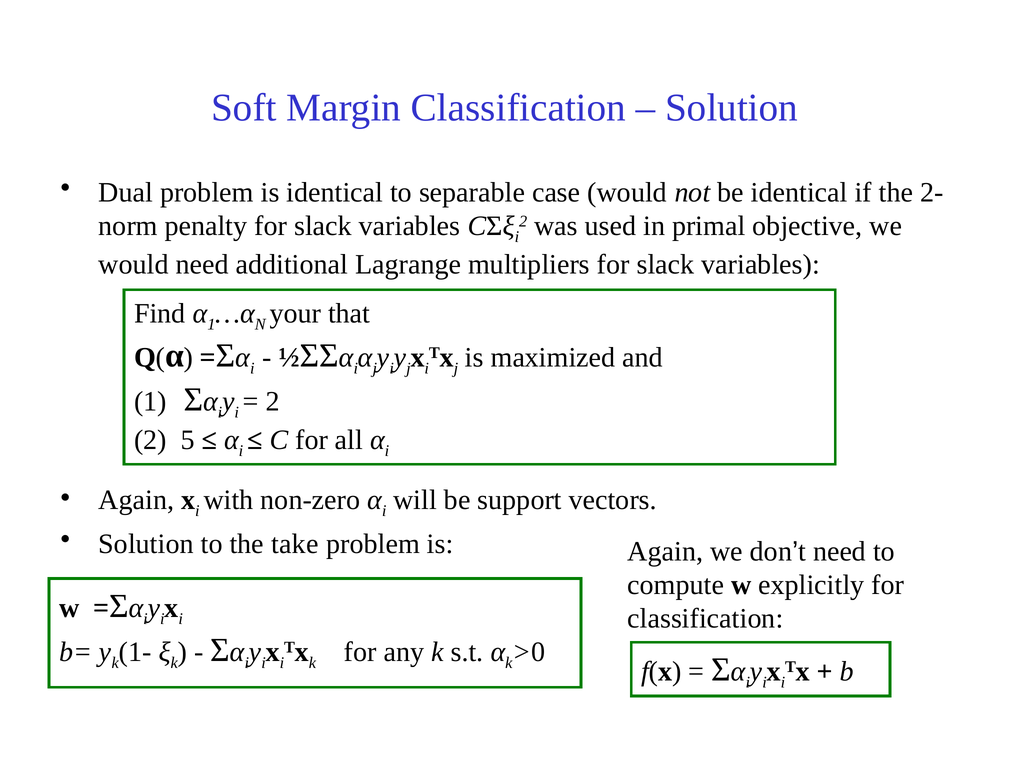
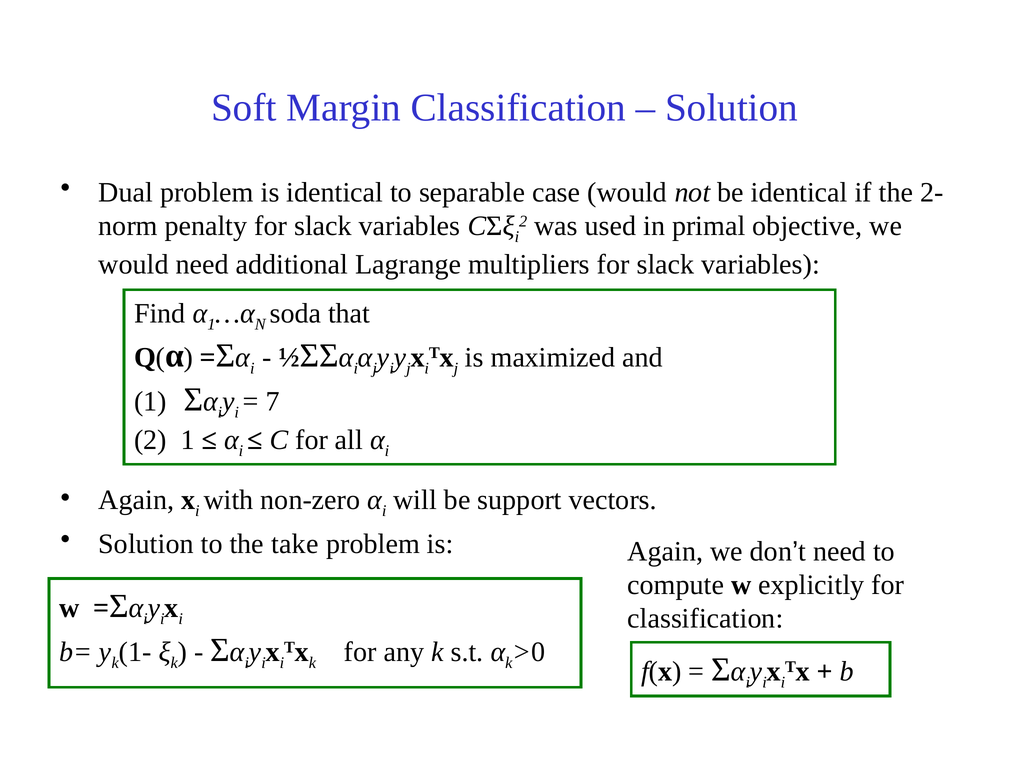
your: your -> soda
2 at (273, 401): 2 -> 7
2 5: 5 -> 1
